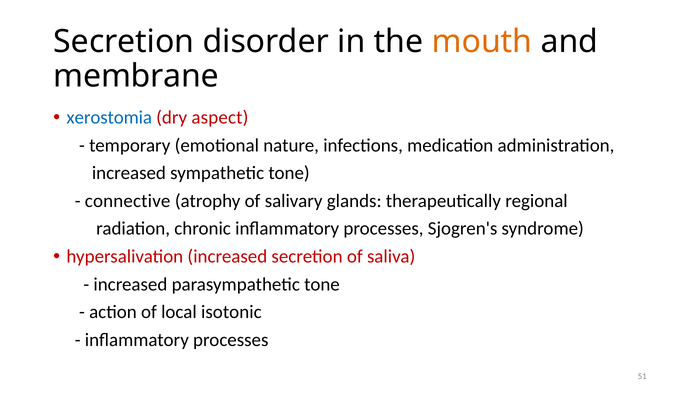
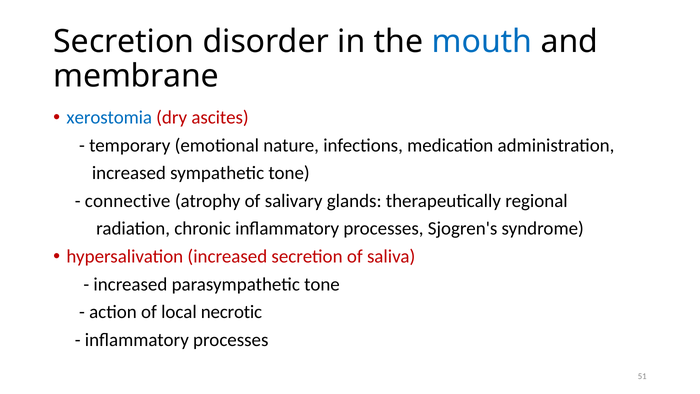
mouth colour: orange -> blue
aspect: aspect -> ascites
isotonic: isotonic -> necrotic
